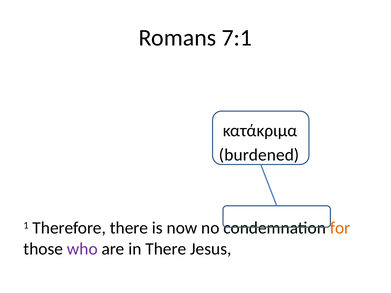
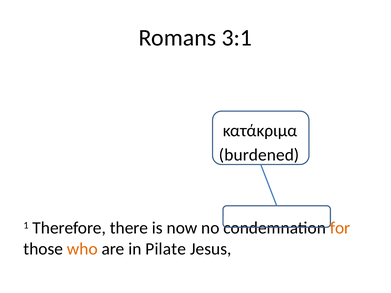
7:1: 7:1 -> 3:1
who colour: purple -> orange
in There: There -> Pilate
